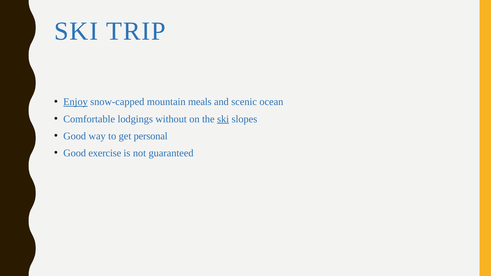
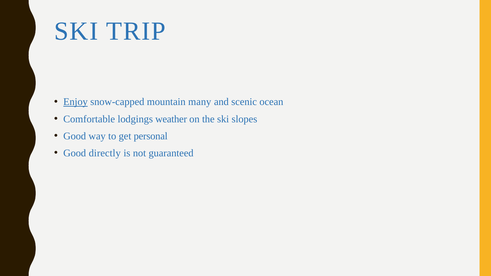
meals: meals -> many
without: without -> weather
ski at (223, 119) underline: present -> none
exercise: exercise -> directly
